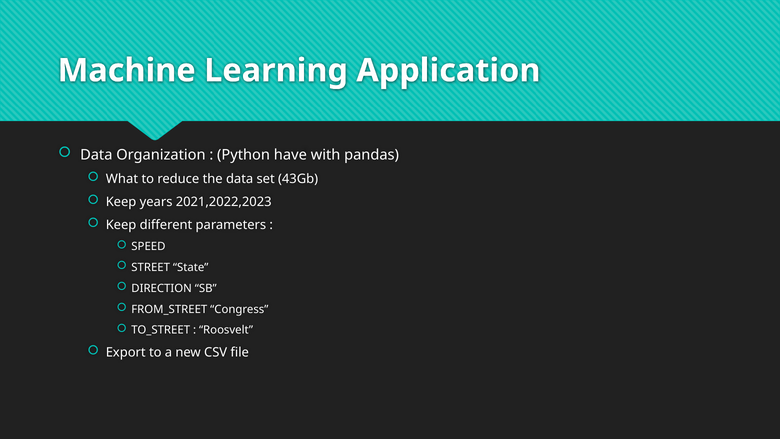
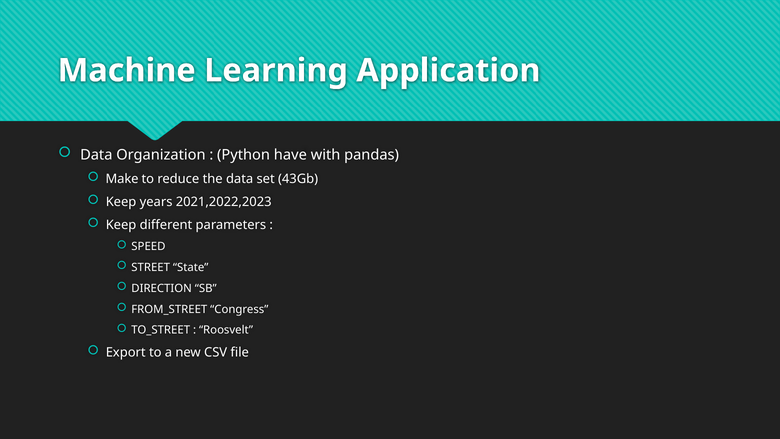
What: What -> Make
